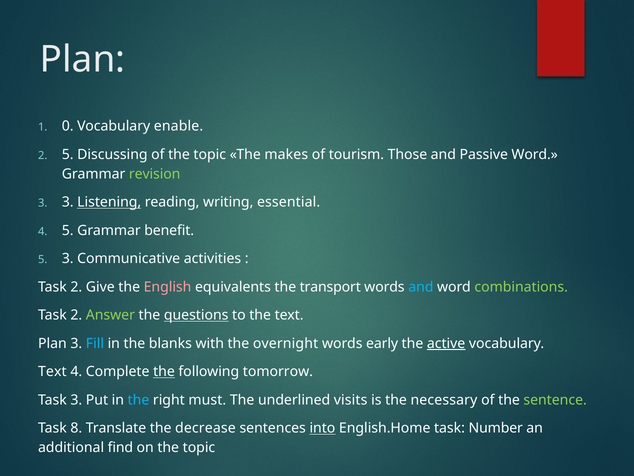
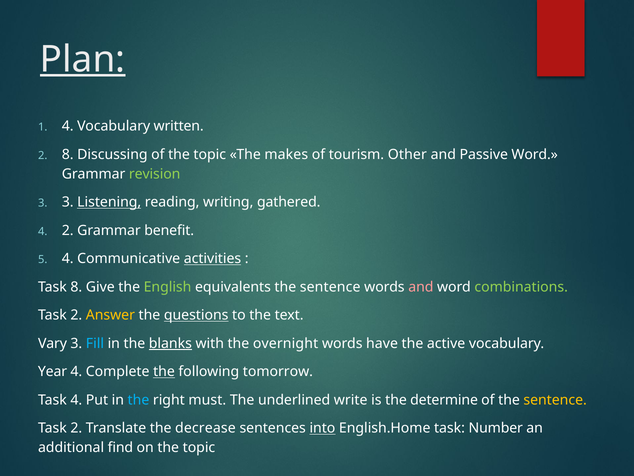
Plan at (83, 59) underline: none -> present
1 0: 0 -> 4
enable: enable -> written
2 5: 5 -> 8
Those: Those -> Other
essential: essential -> gathered
4 5: 5 -> 2
5 3: 3 -> 4
activities underline: none -> present
2 at (76, 287): 2 -> 8
English colour: pink -> light green
equivalents the transport: transport -> sentence
and at (421, 287) colour: light blue -> pink
Answer colour: light green -> yellow
Plan at (52, 343): Plan -> Vary
blanks underline: none -> present
early: early -> have
active underline: present -> none
Text at (52, 371): Text -> Year
Task 3: 3 -> 4
visits: visits -> write
necessary: necessary -> determine
sentence at (555, 400) colour: light green -> yellow
8 at (76, 428): 8 -> 2
